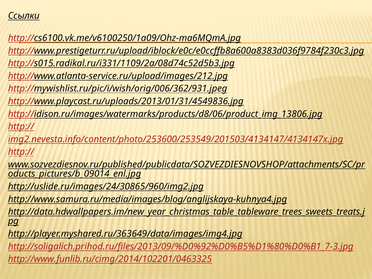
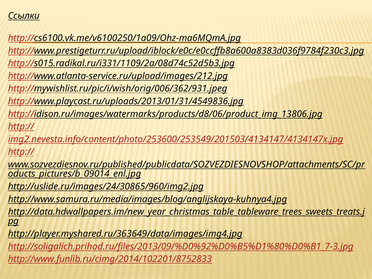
http://www.funlib.ru/cimg/2014/102201/0463325: http://www.funlib.ru/cimg/2014/102201/0463325 -> http://www.funlib.ru/cimg/2014/102201/8752833
